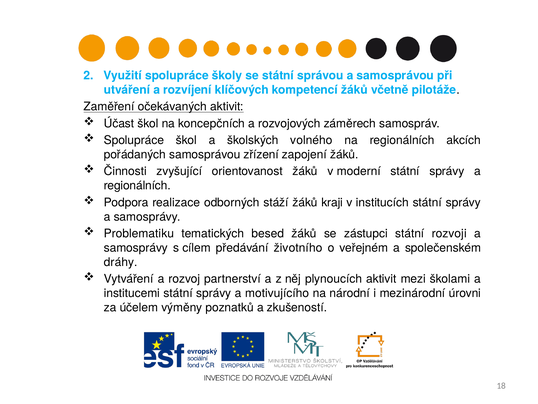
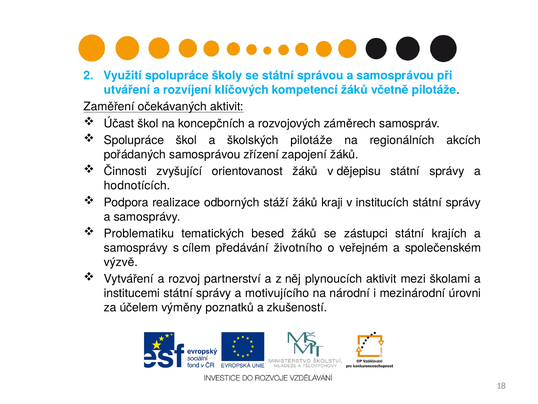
školských volného: volného -> pilotáže
moderní: moderní -> dějepisu
regionálních at (137, 185): regionálních -> hodnotících
rozvoji: rozvoji -> krajích
dráhy: dráhy -> výzvě
